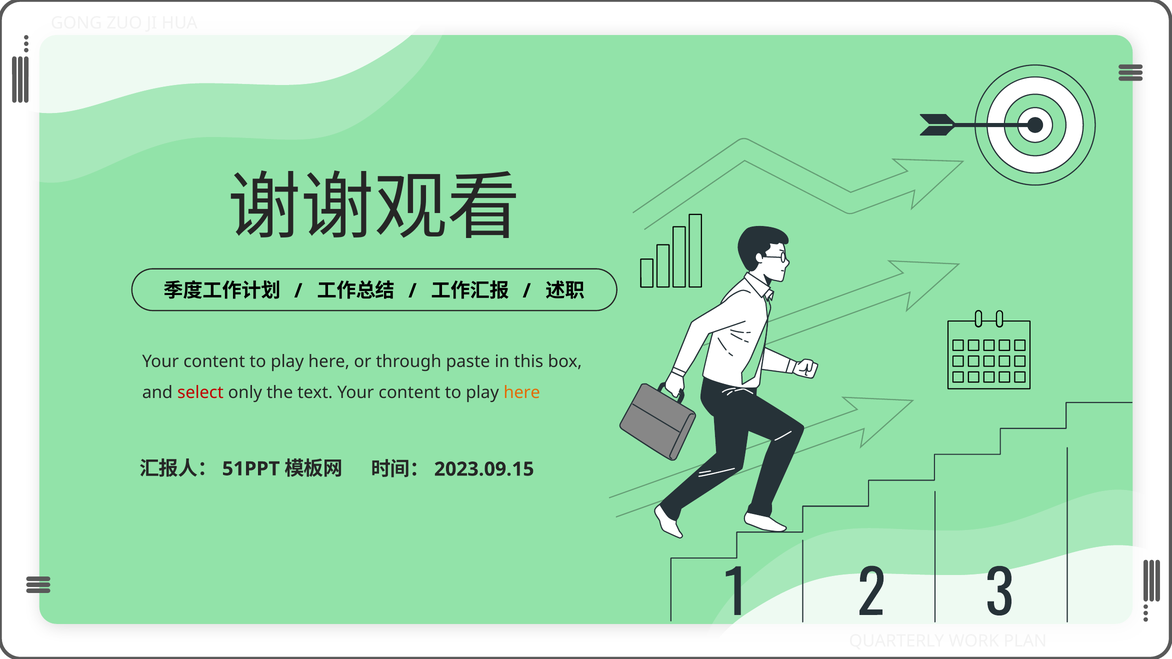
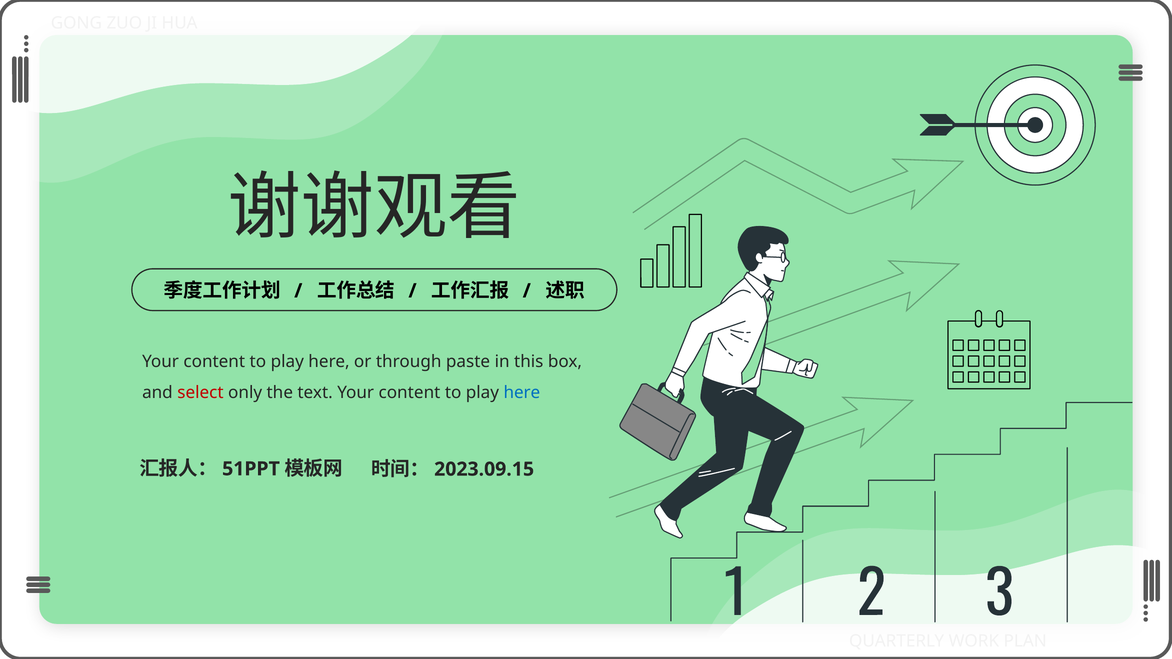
here at (522, 393) colour: orange -> blue
